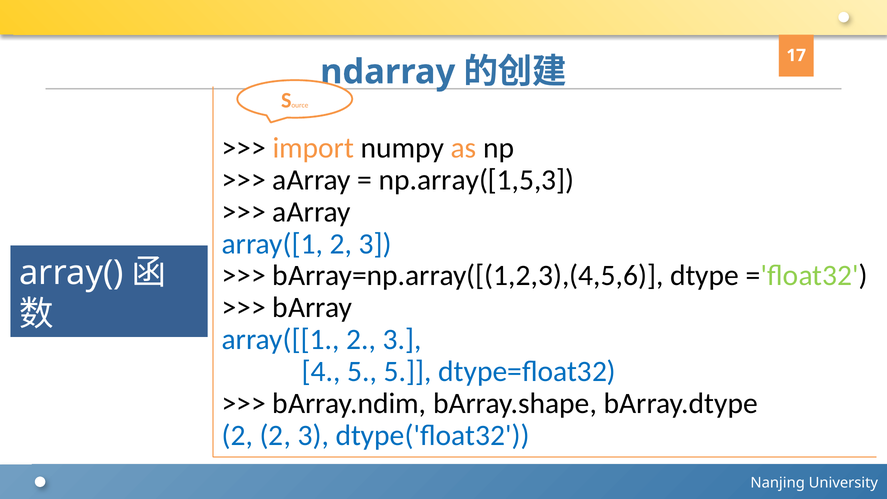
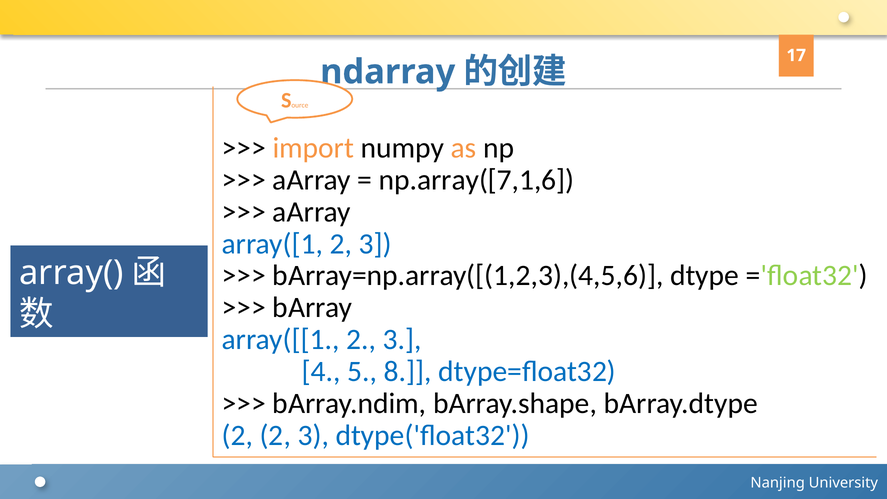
np.array([1,5,3: np.array([1,5,3 -> np.array([7,1,6
5 5: 5 -> 8
